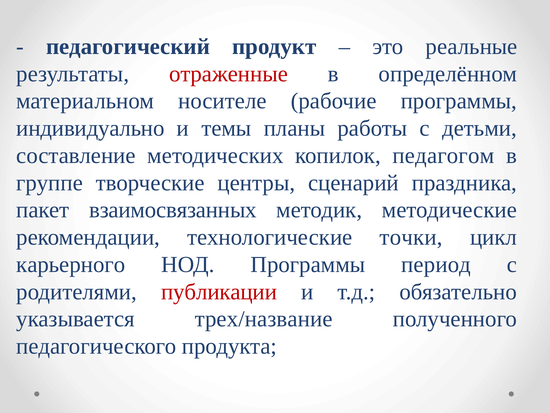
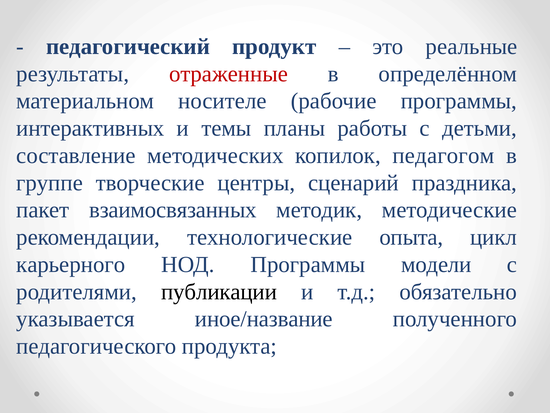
индивидуально: индивидуально -> интерактивных
точки: точки -> опыта
период: период -> модели
публикации colour: red -> black
трех/название: трех/название -> иное/название
